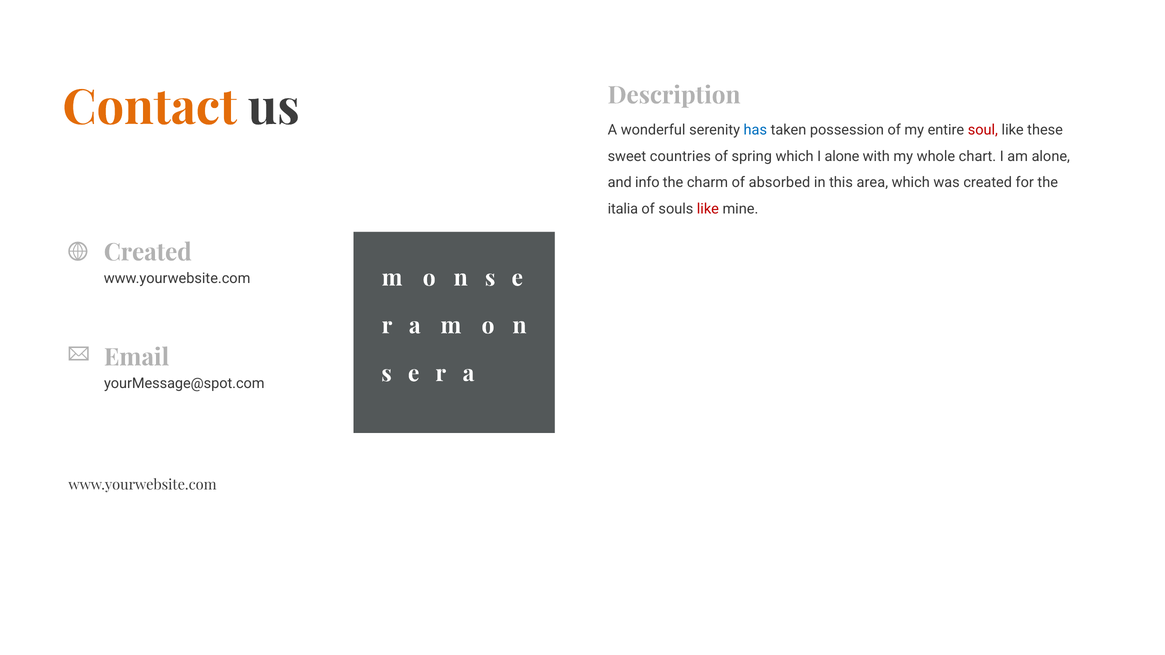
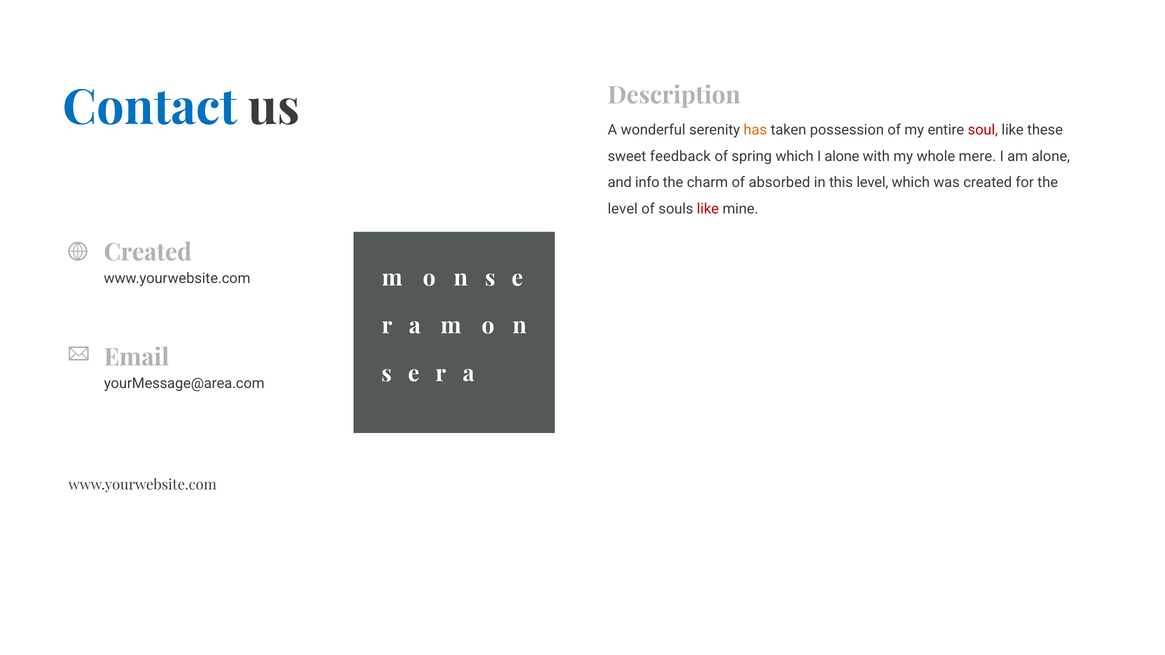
Contact colour: orange -> blue
has colour: blue -> orange
countries: countries -> feedback
chart: chart -> mere
this area: area -> level
italia at (623, 209): italia -> level
yourMessage@spot.com: yourMessage@spot.com -> yourMessage@area.com
